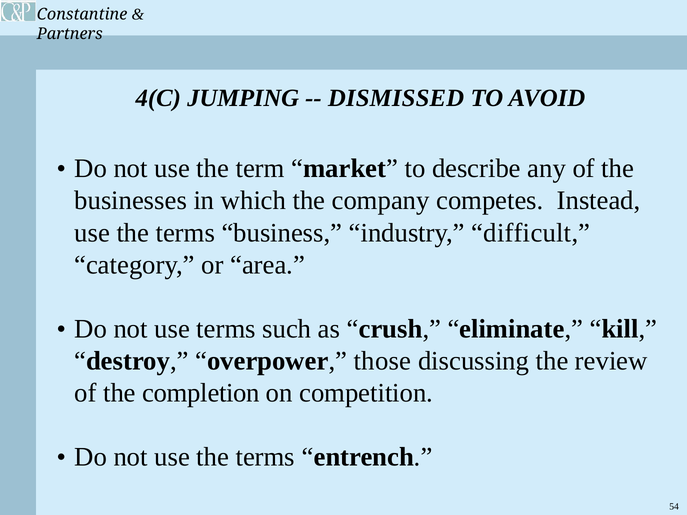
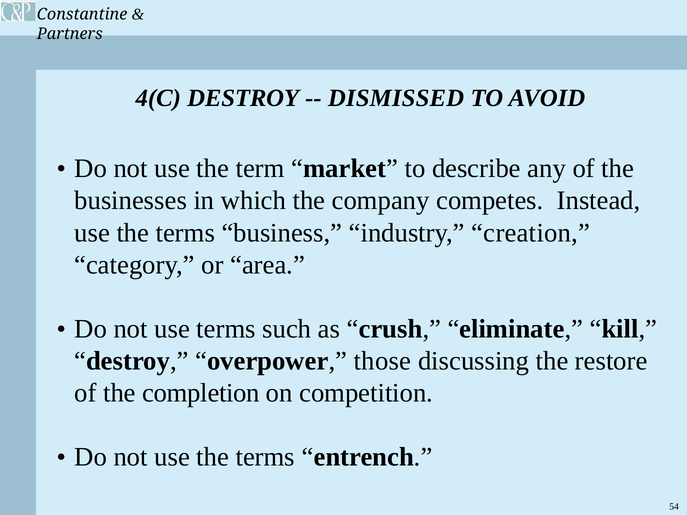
4(C JUMPING: JUMPING -> DESTROY
difficult: difficult -> creation
review: review -> restore
